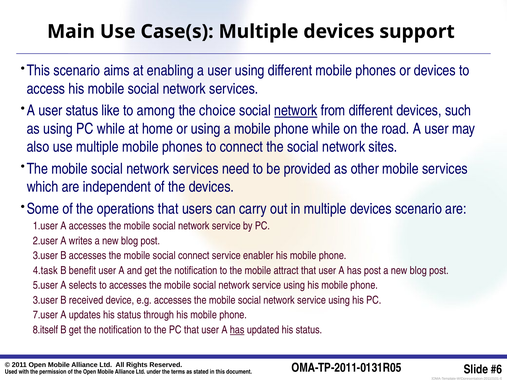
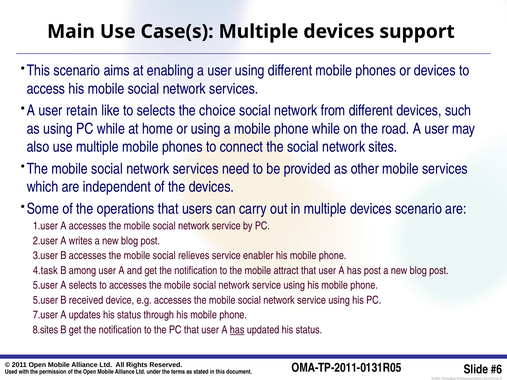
user status: status -> retain
to among: among -> selects
network at (296, 111) underline: present -> none
social connect: connect -> relieves
benefit: benefit -> among
3.user at (45, 300): 3.user -> 5.user
8.itself: 8.itself -> 8.sites
